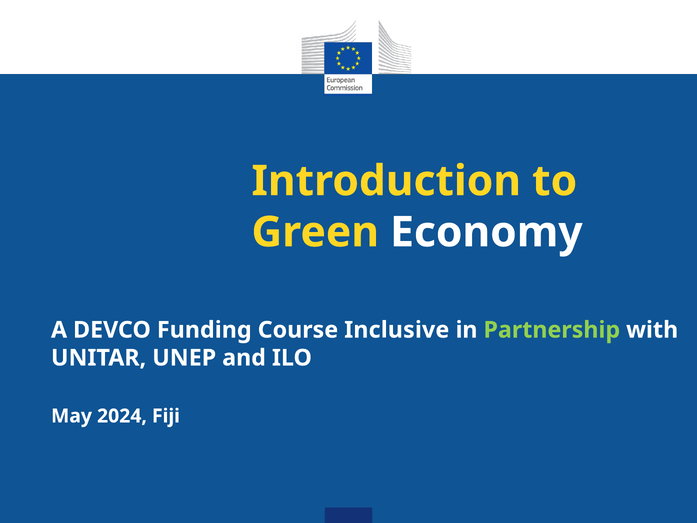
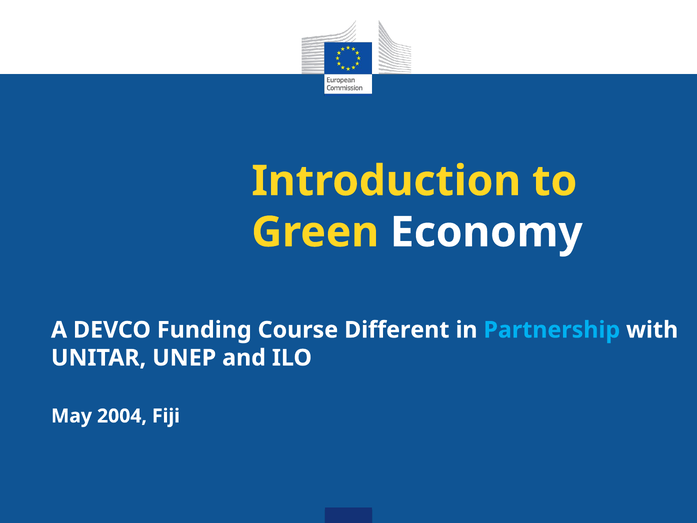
Inclusive: Inclusive -> Different
Partnership colour: light green -> light blue
2024: 2024 -> 2004
